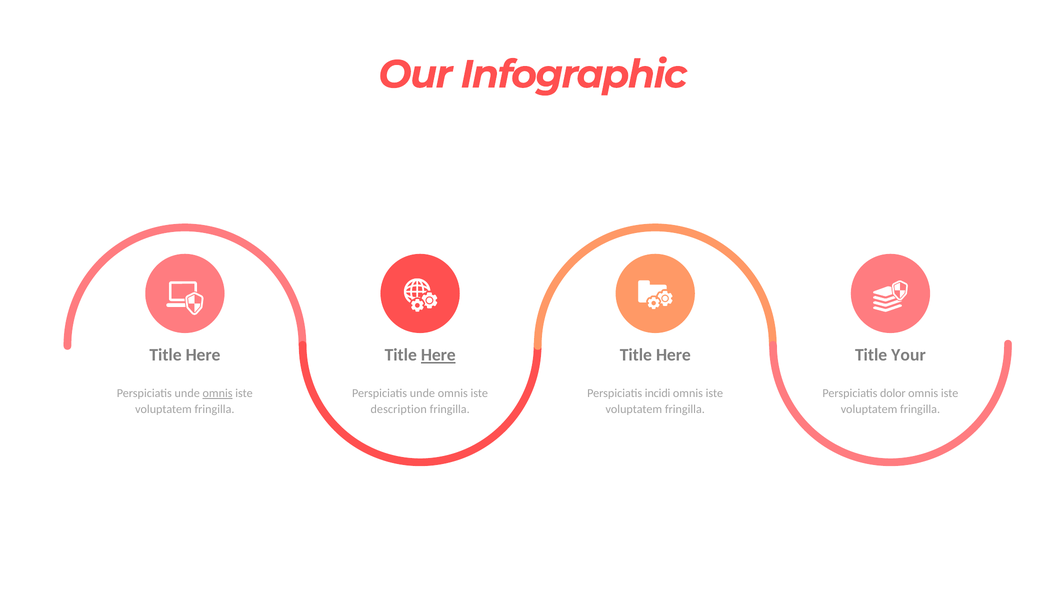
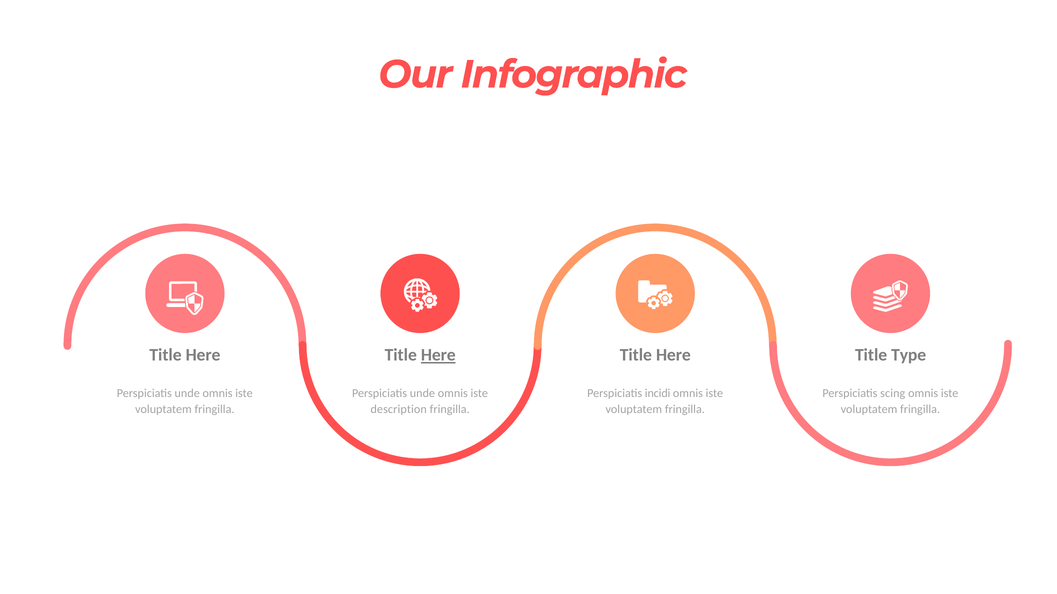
Your: Your -> Type
omnis at (218, 394) underline: present -> none
dolor: dolor -> scing
